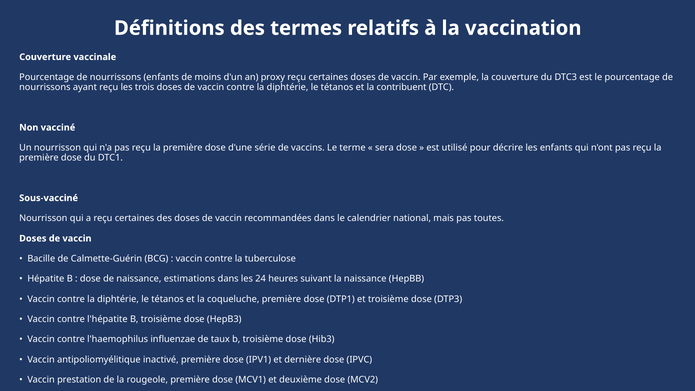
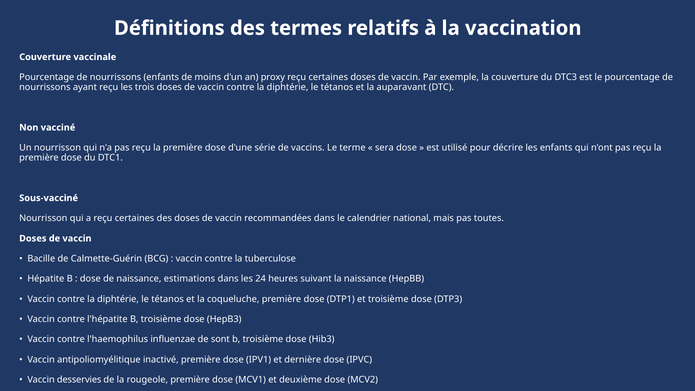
contribuent: contribuent -> auparavant
taux: taux -> sont
prestation: prestation -> desservies
